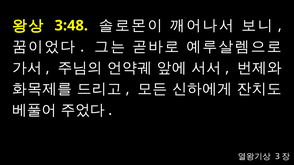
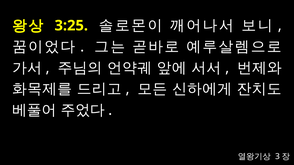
3:48: 3:48 -> 3:25
